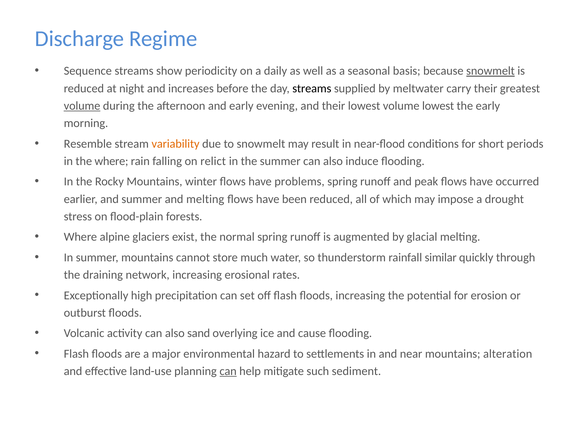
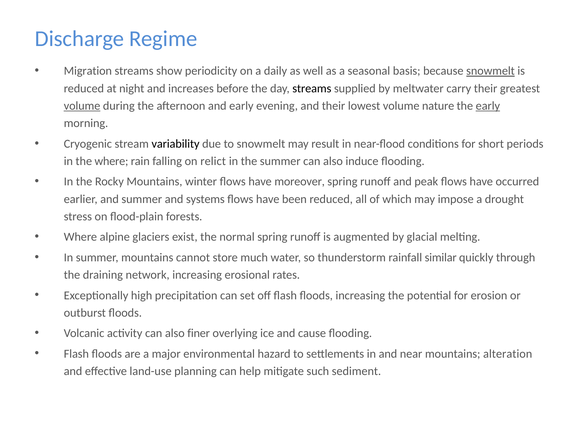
Sequence: Sequence -> Migration
volume lowest: lowest -> nature
early at (488, 106) underline: none -> present
Resemble: Resemble -> Cryogenic
variability colour: orange -> black
problems: problems -> moreover
and melting: melting -> systems
sand: sand -> finer
can at (228, 371) underline: present -> none
